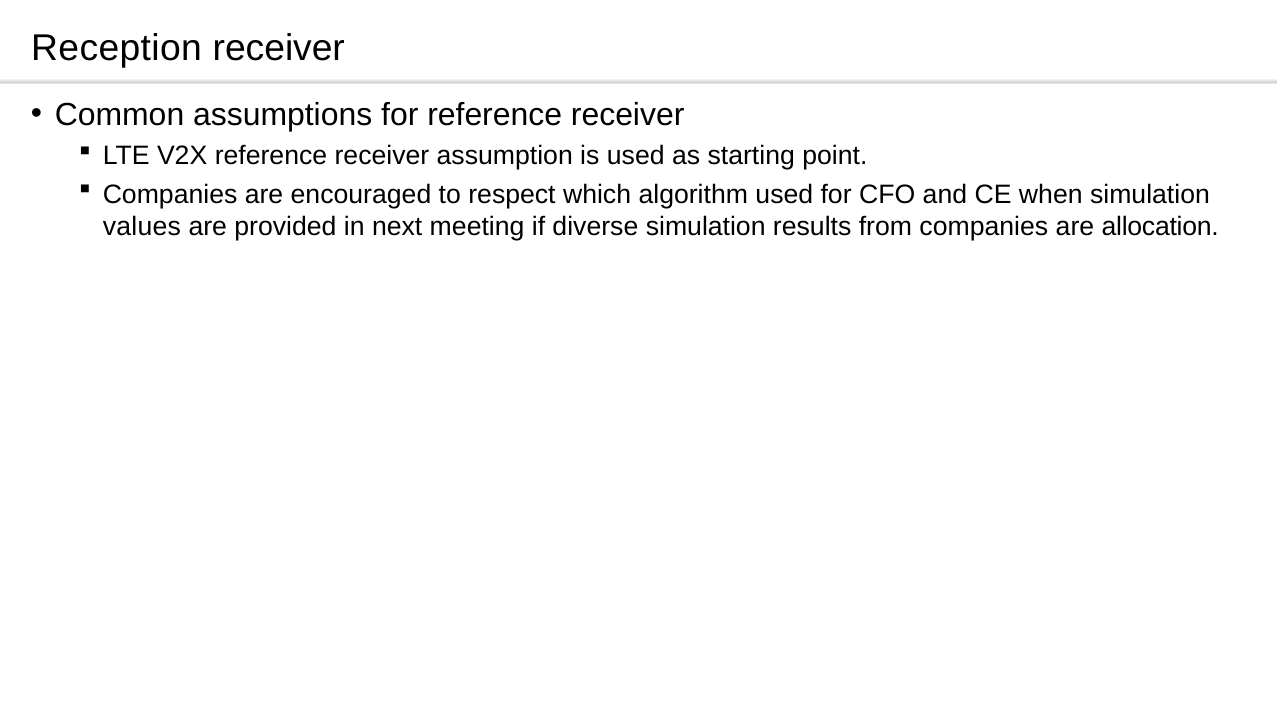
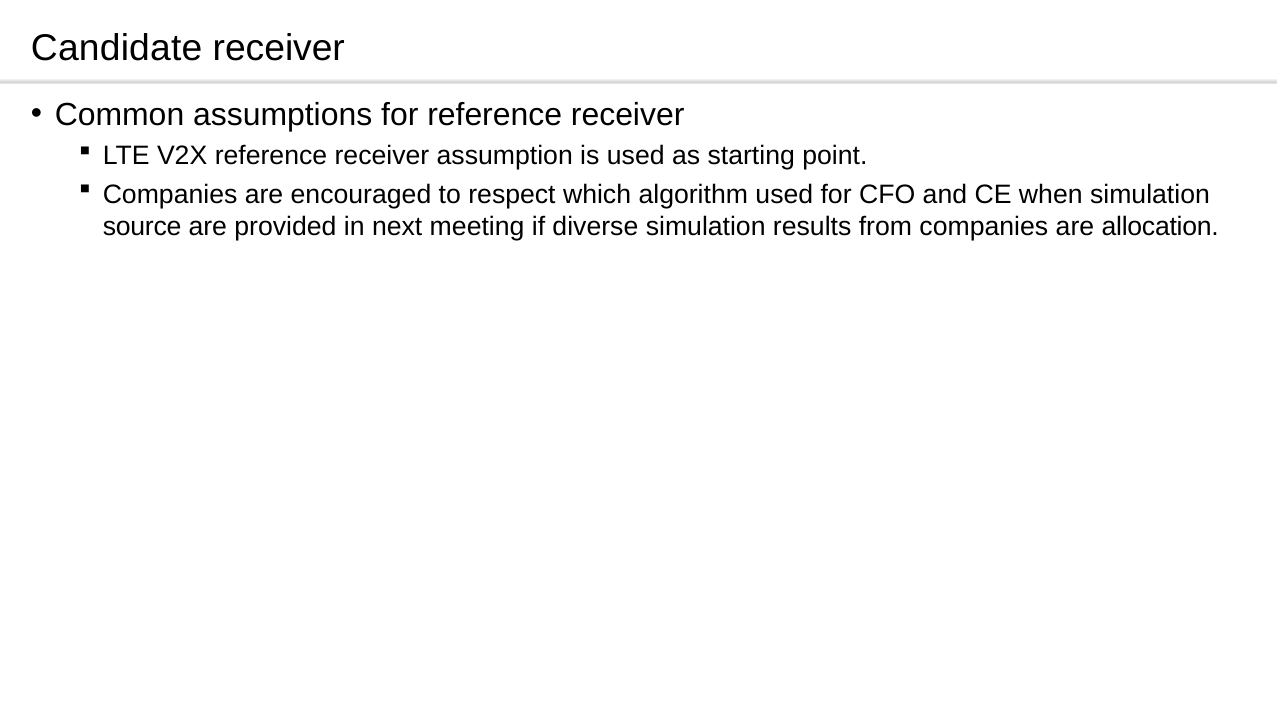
Reception: Reception -> Candidate
values: values -> source
